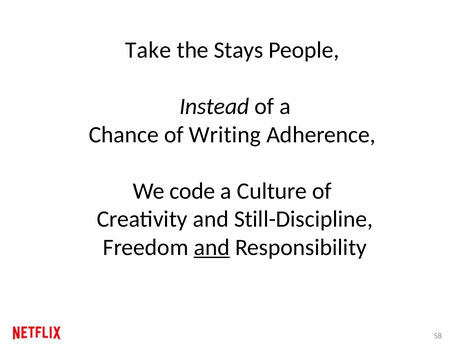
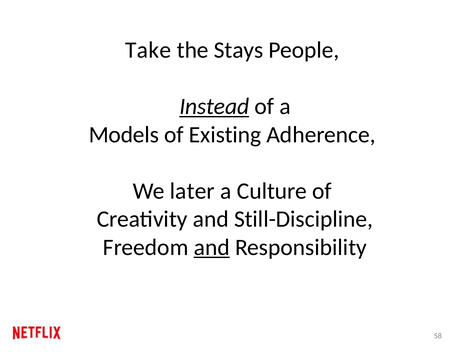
Instead underline: none -> present
Chance: Chance -> Models
Writing: Writing -> Existing
code: code -> later
